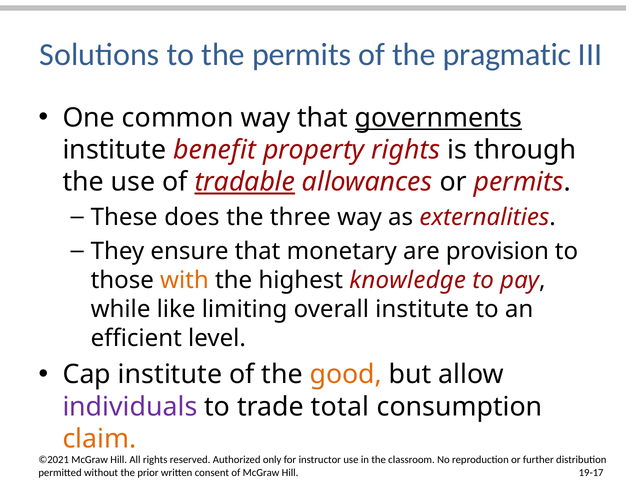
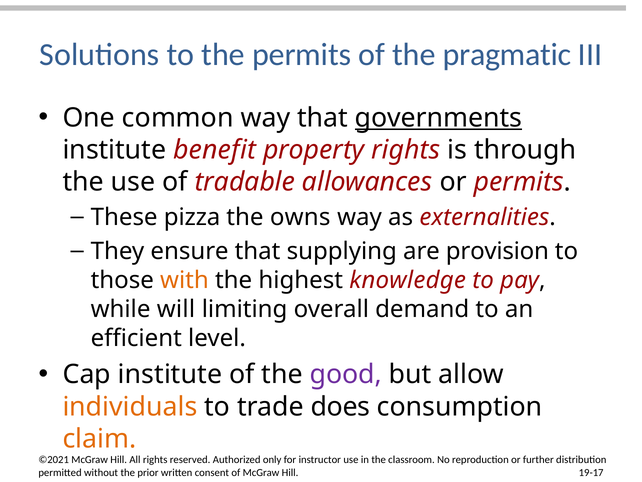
tradable underline: present -> none
does: does -> pizza
three: three -> owns
monetary: monetary -> supplying
like: like -> will
overall institute: institute -> demand
good colour: orange -> purple
individuals colour: purple -> orange
total: total -> does
